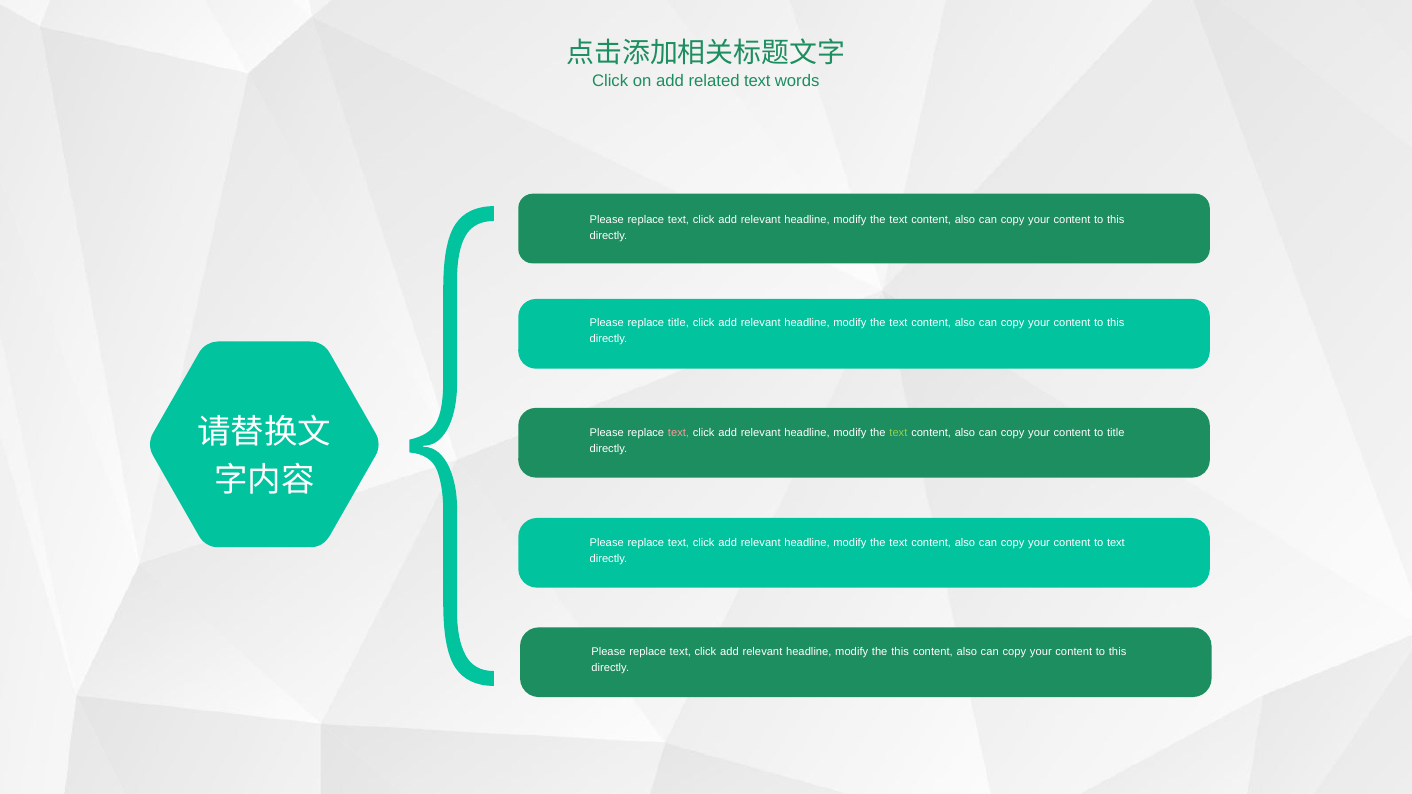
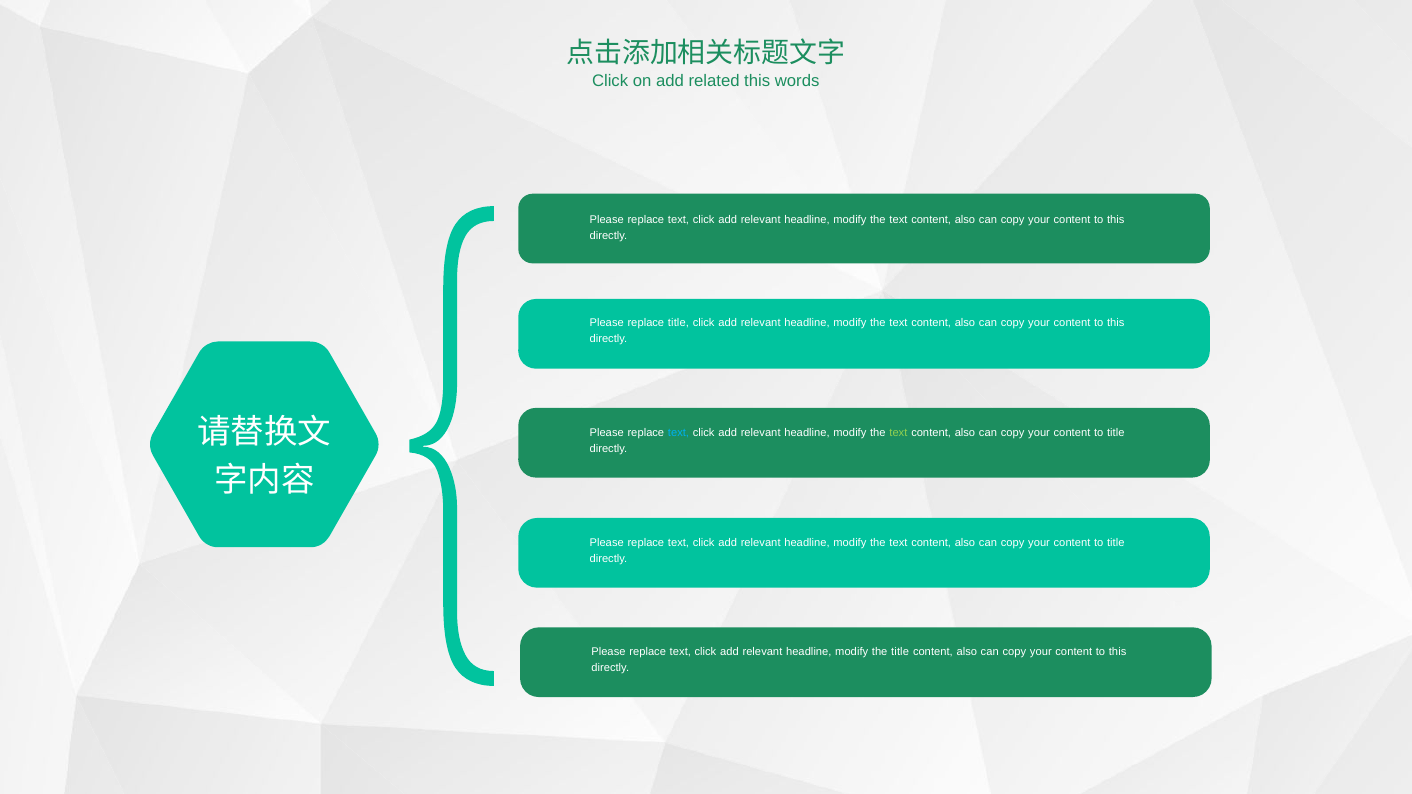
related text: text -> this
text at (679, 433) colour: pink -> light blue
text at (1116, 543): text -> title
the this: this -> title
